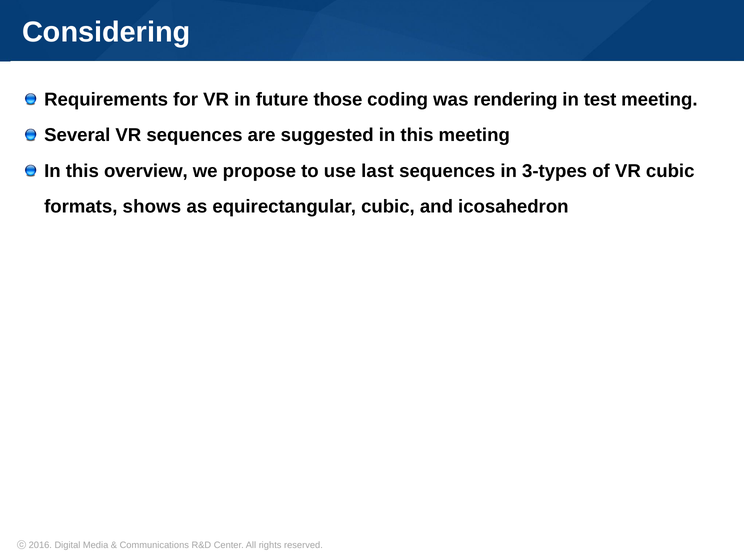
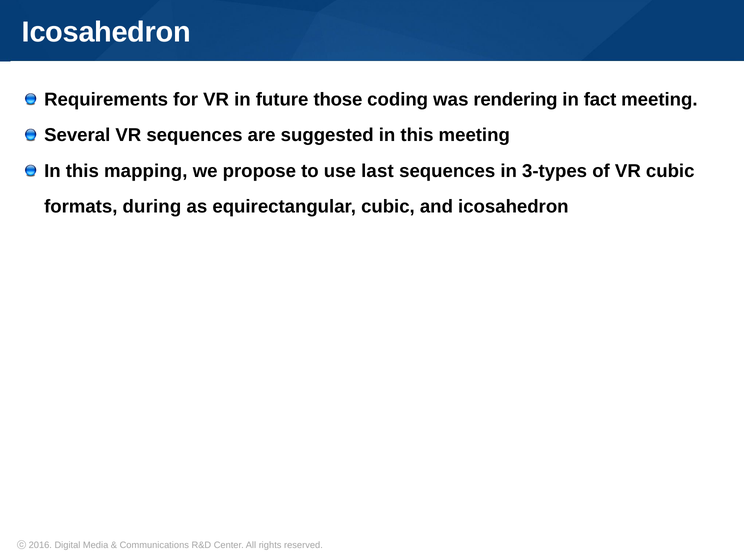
Considering at (106, 32): Considering -> Icosahedron
test: test -> fact
overview: overview -> mapping
shows: shows -> during
